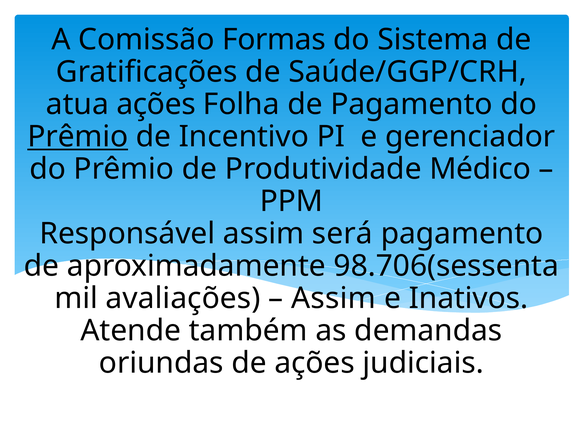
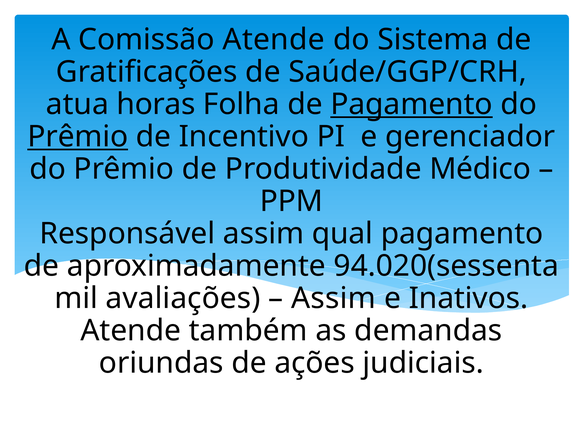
Comissão Formas: Formas -> Atende
atua ações: ações -> horas
Pagamento at (412, 104) underline: none -> present
será: será -> qual
98.706(sessenta: 98.706(sessenta -> 94.020(sessenta
